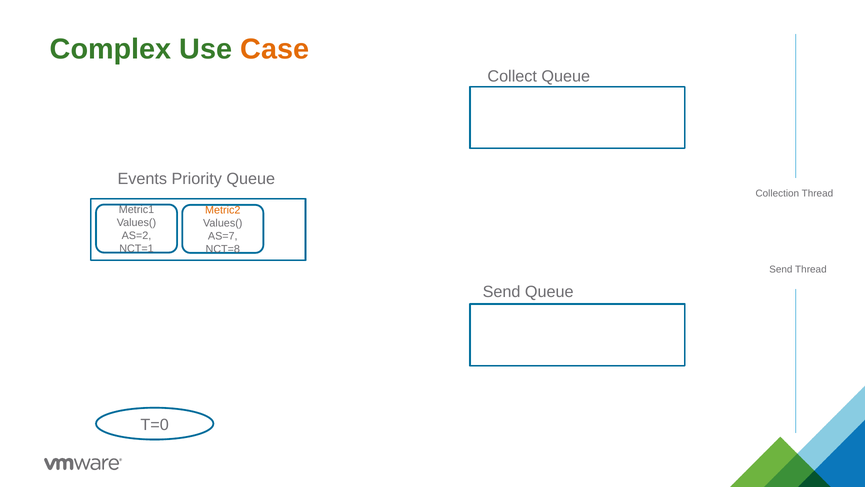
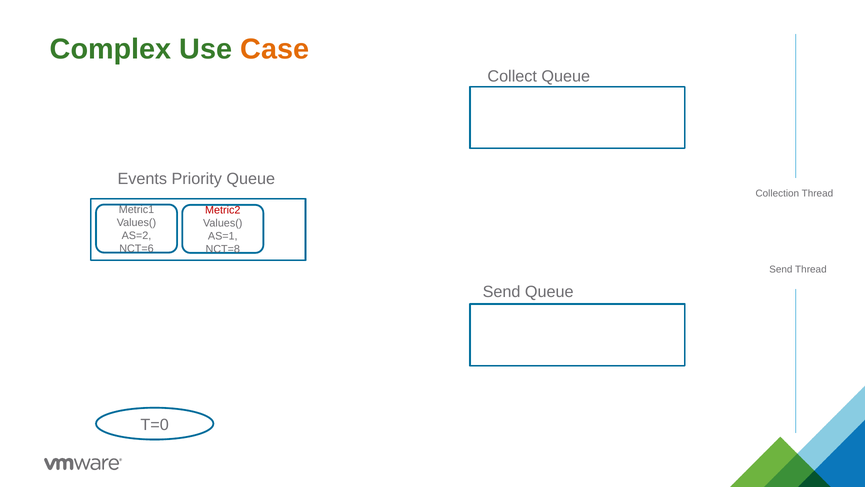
Metric2 colour: orange -> red
AS=7: AS=7 -> AS=1
NCT=1: NCT=1 -> NCT=6
